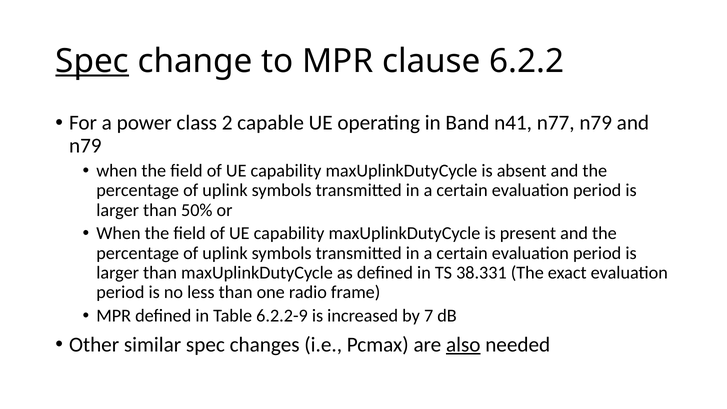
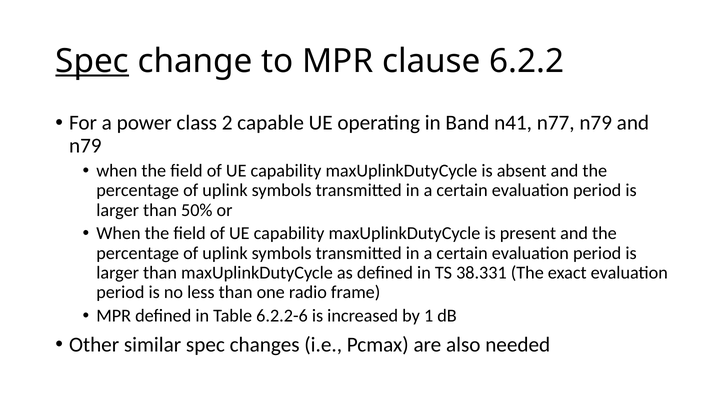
6.2.2-9: 6.2.2-9 -> 6.2.2-6
7: 7 -> 1
also underline: present -> none
